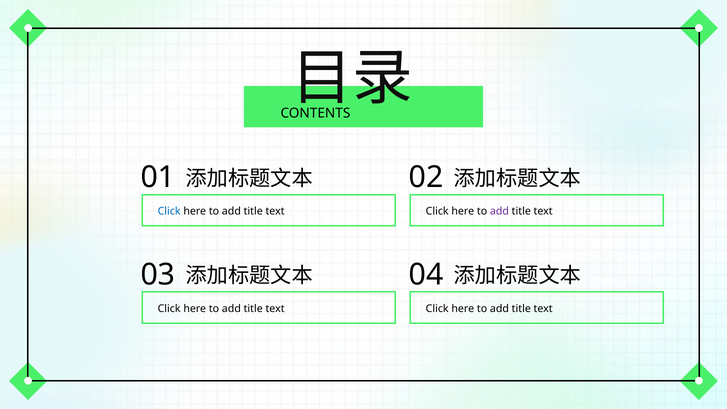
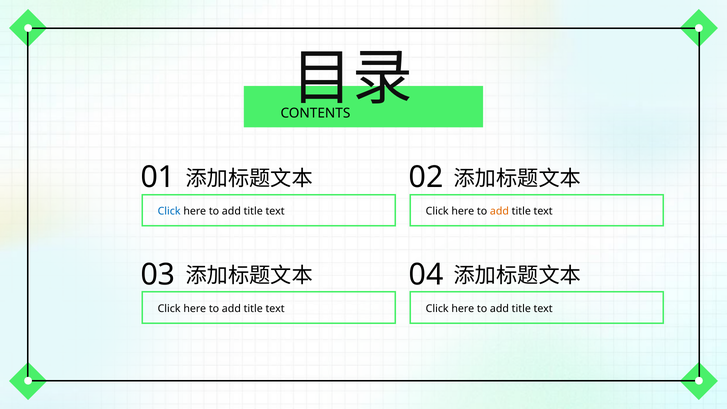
add at (499, 211) colour: purple -> orange
